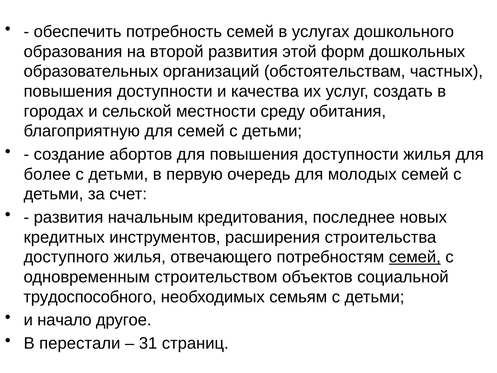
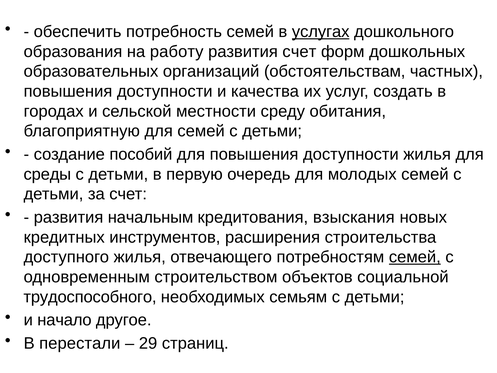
услугах underline: none -> present
второй: второй -> работу
развития этой: этой -> счет
абортов: абортов -> пособий
более: более -> среды
последнее: последнее -> взыскания
31: 31 -> 29
